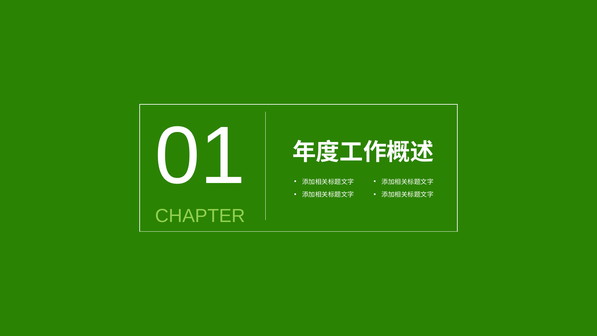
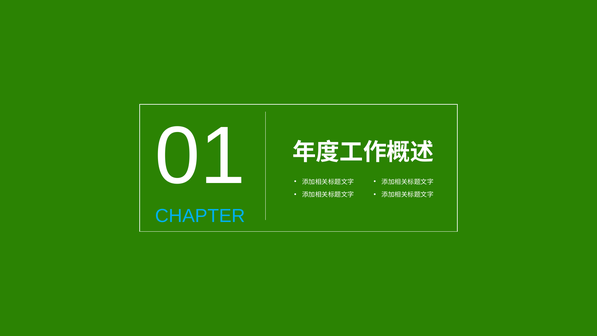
CHAPTER colour: light green -> light blue
